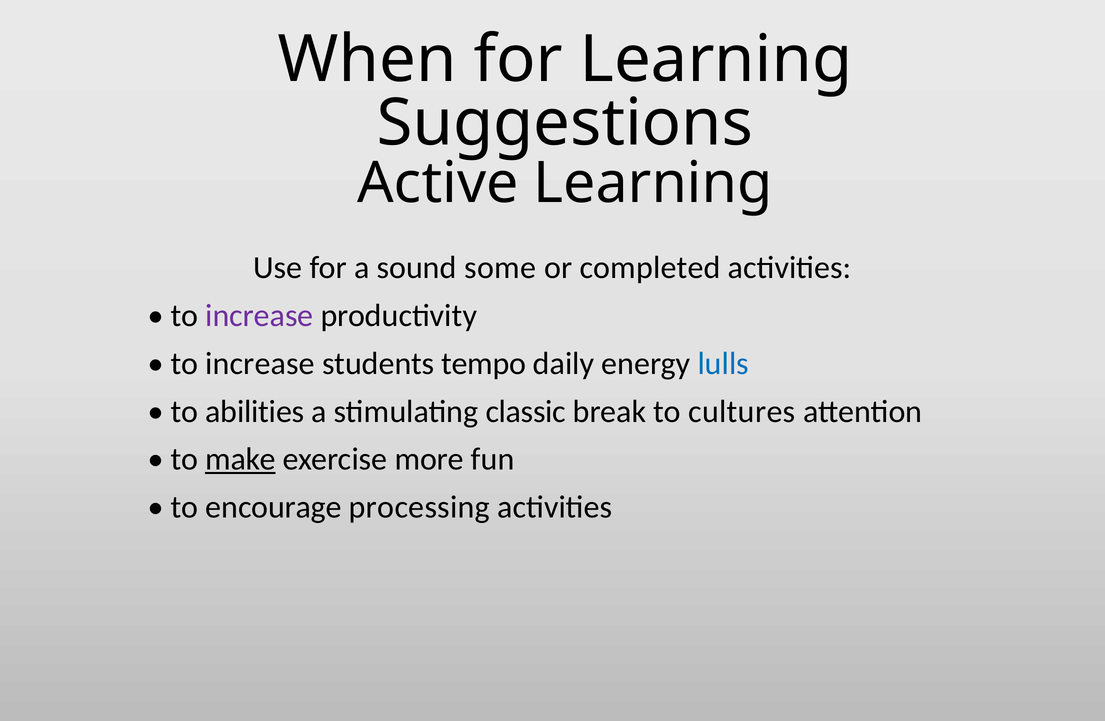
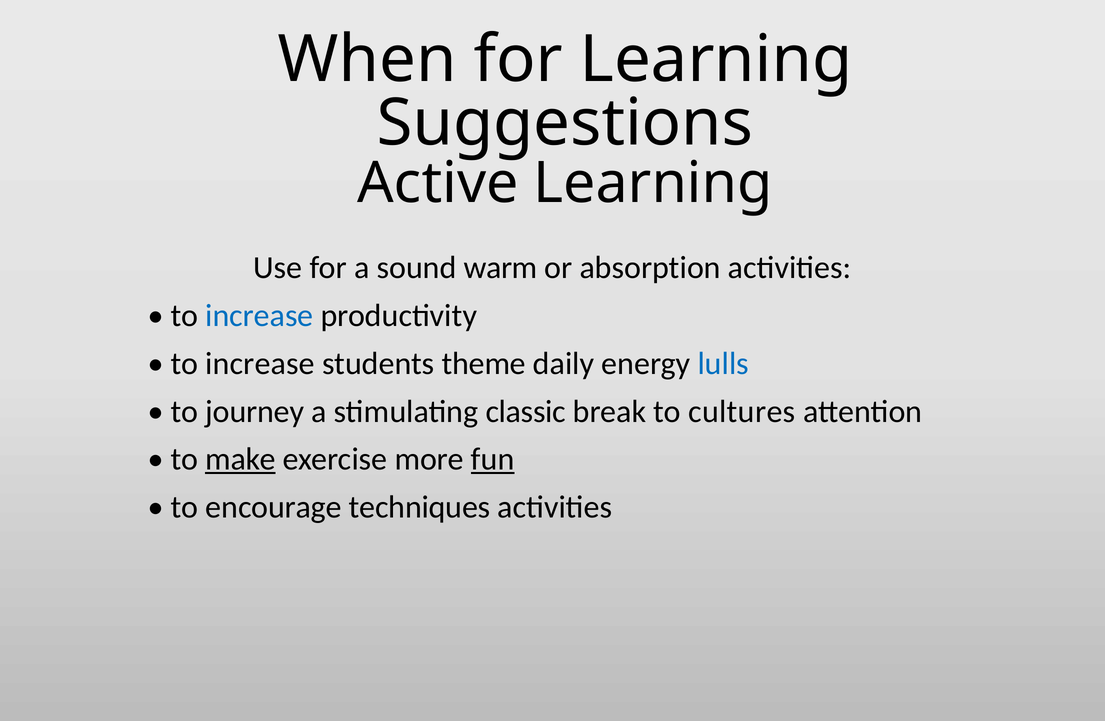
some: some -> warm
completed: completed -> absorption
increase at (259, 315) colour: purple -> blue
tempo: tempo -> theme
abilities: abilities -> journey
fun underline: none -> present
processing: processing -> techniques
